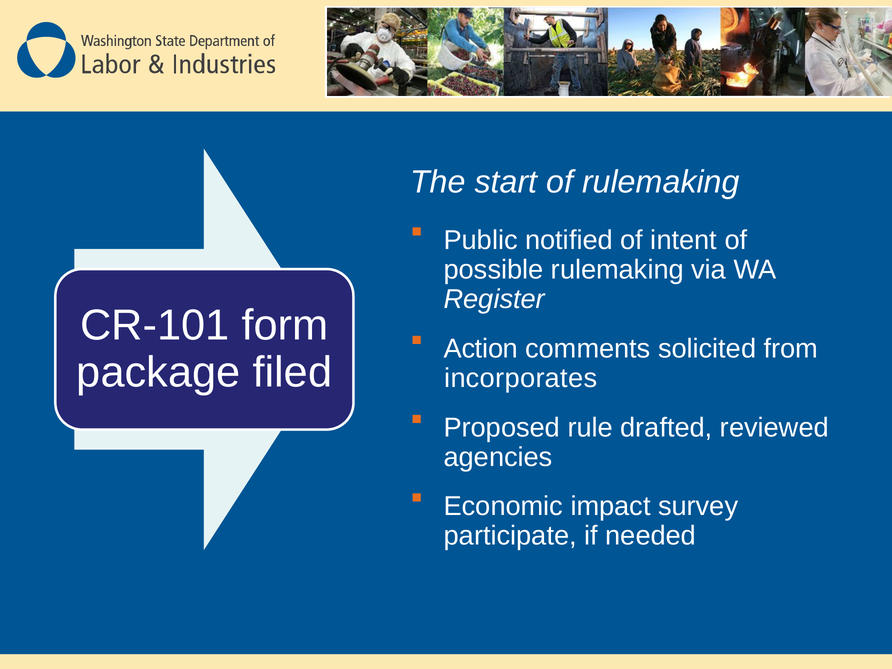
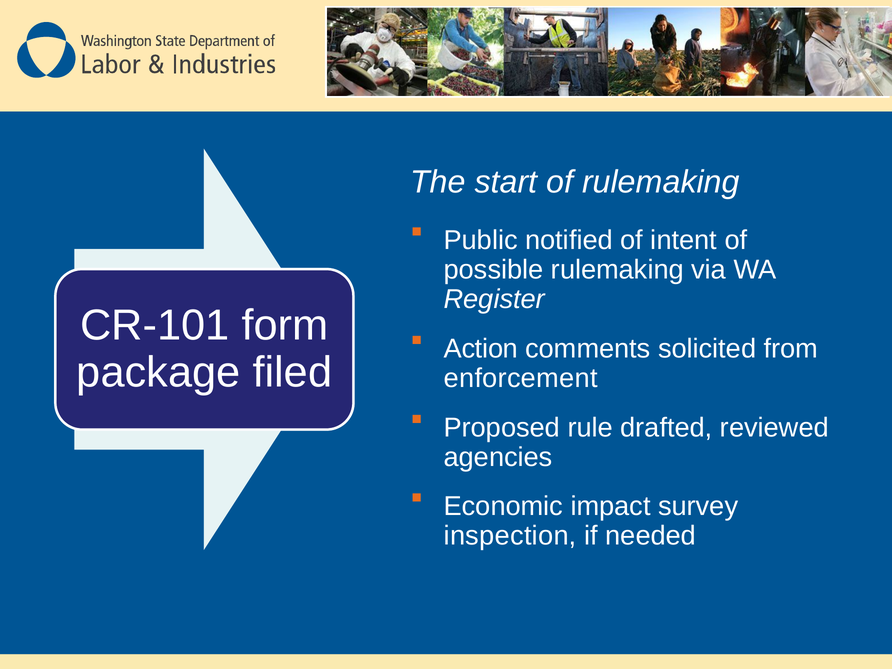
incorporates: incorporates -> enforcement
participate: participate -> inspection
